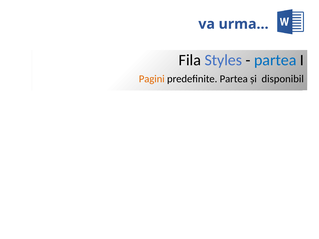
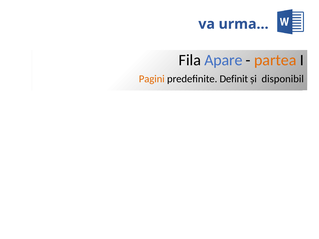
Styles: Styles -> Apare
partea at (275, 60) colour: blue -> orange
predefinite Partea: Partea -> Definit
